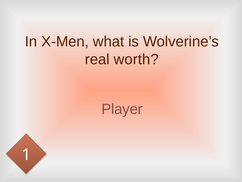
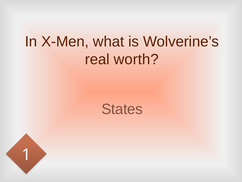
Player: Player -> States
